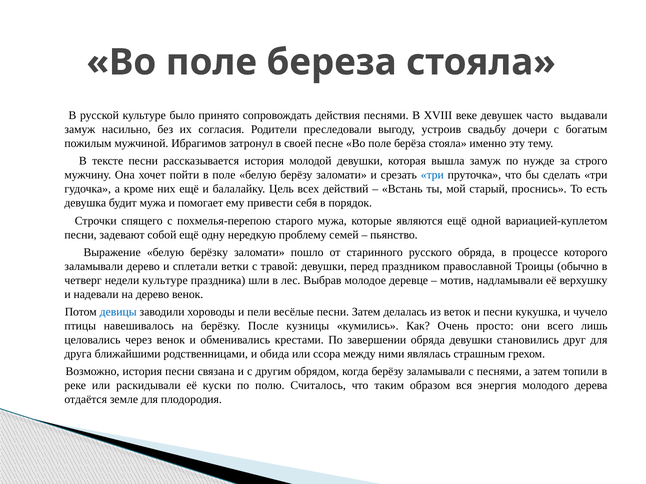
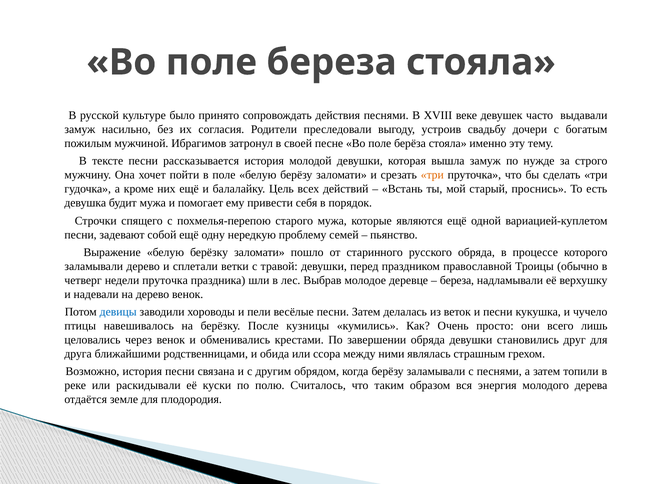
три at (432, 175) colour: blue -> orange
недели культуре: культуре -> пруточка
мотив at (457, 281): мотив -> береза
